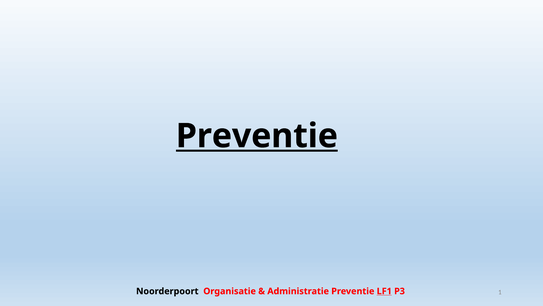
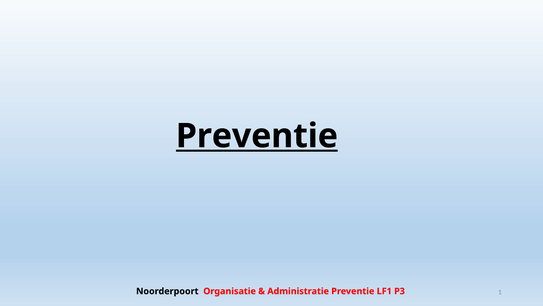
LF1 underline: present -> none
